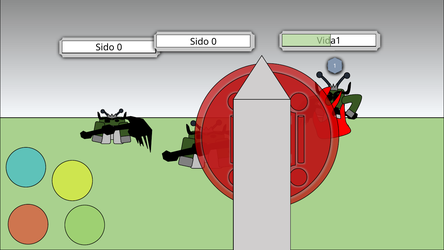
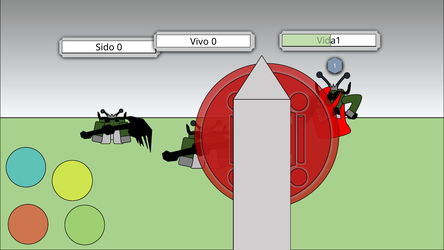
Sido at (200, 42): Sido -> Vivo
